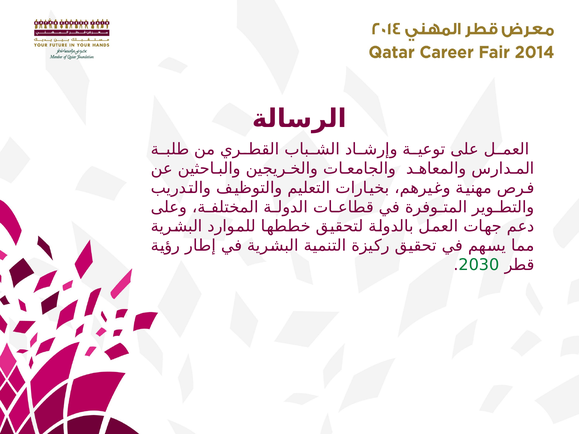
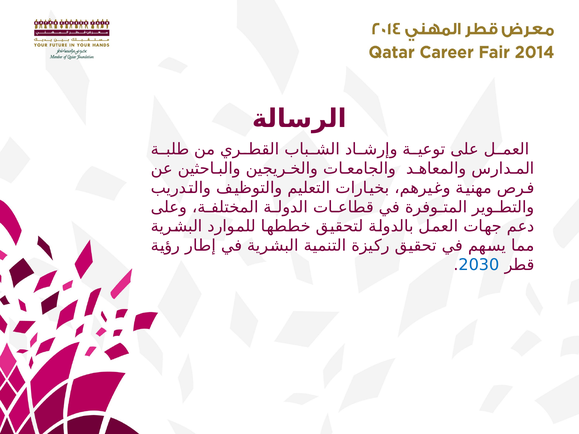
2030 colour: green -> blue
